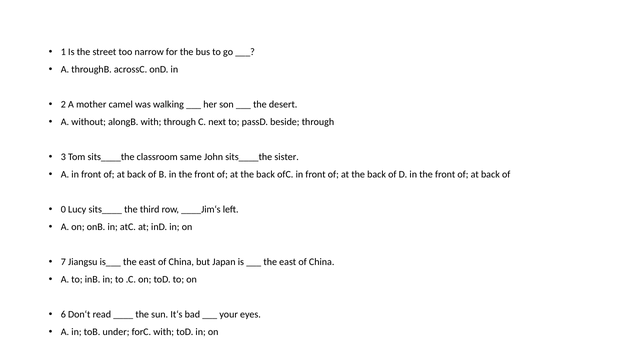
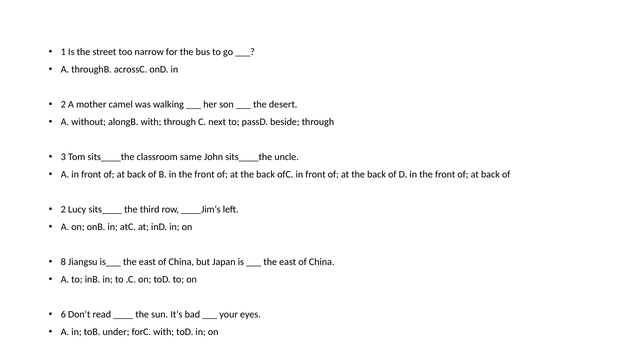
sister: sister -> uncle
0 at (63, 209): 0 -> 2
7: 7 -> 8
